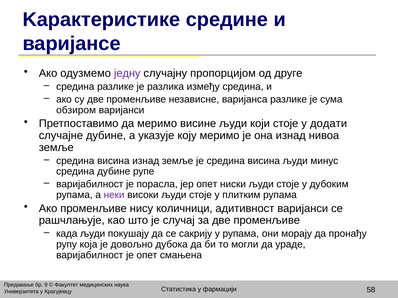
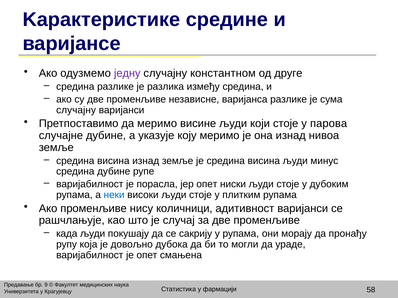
пропорцијом: пропорцијом -> константном
обзиром at (76, 110): обзиром -> случајну
додати: додати -> парова
неки colour: purple -> blue
